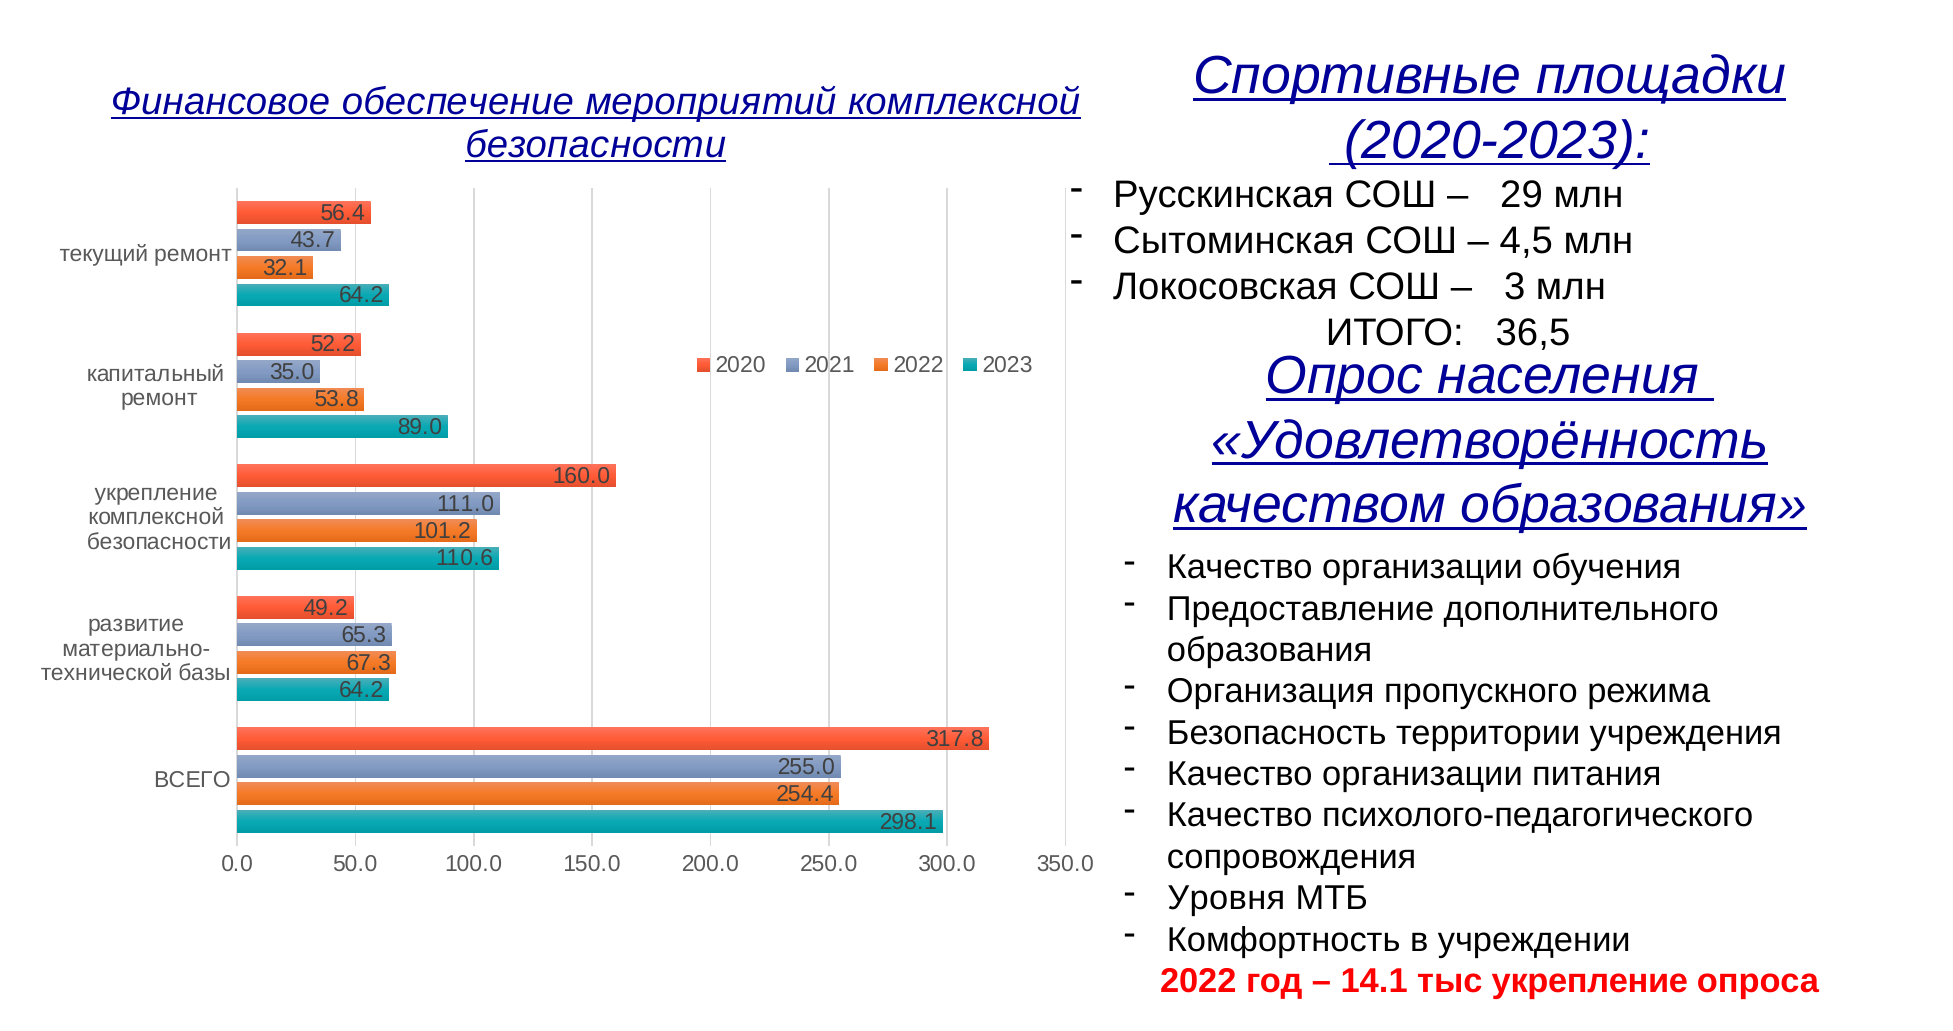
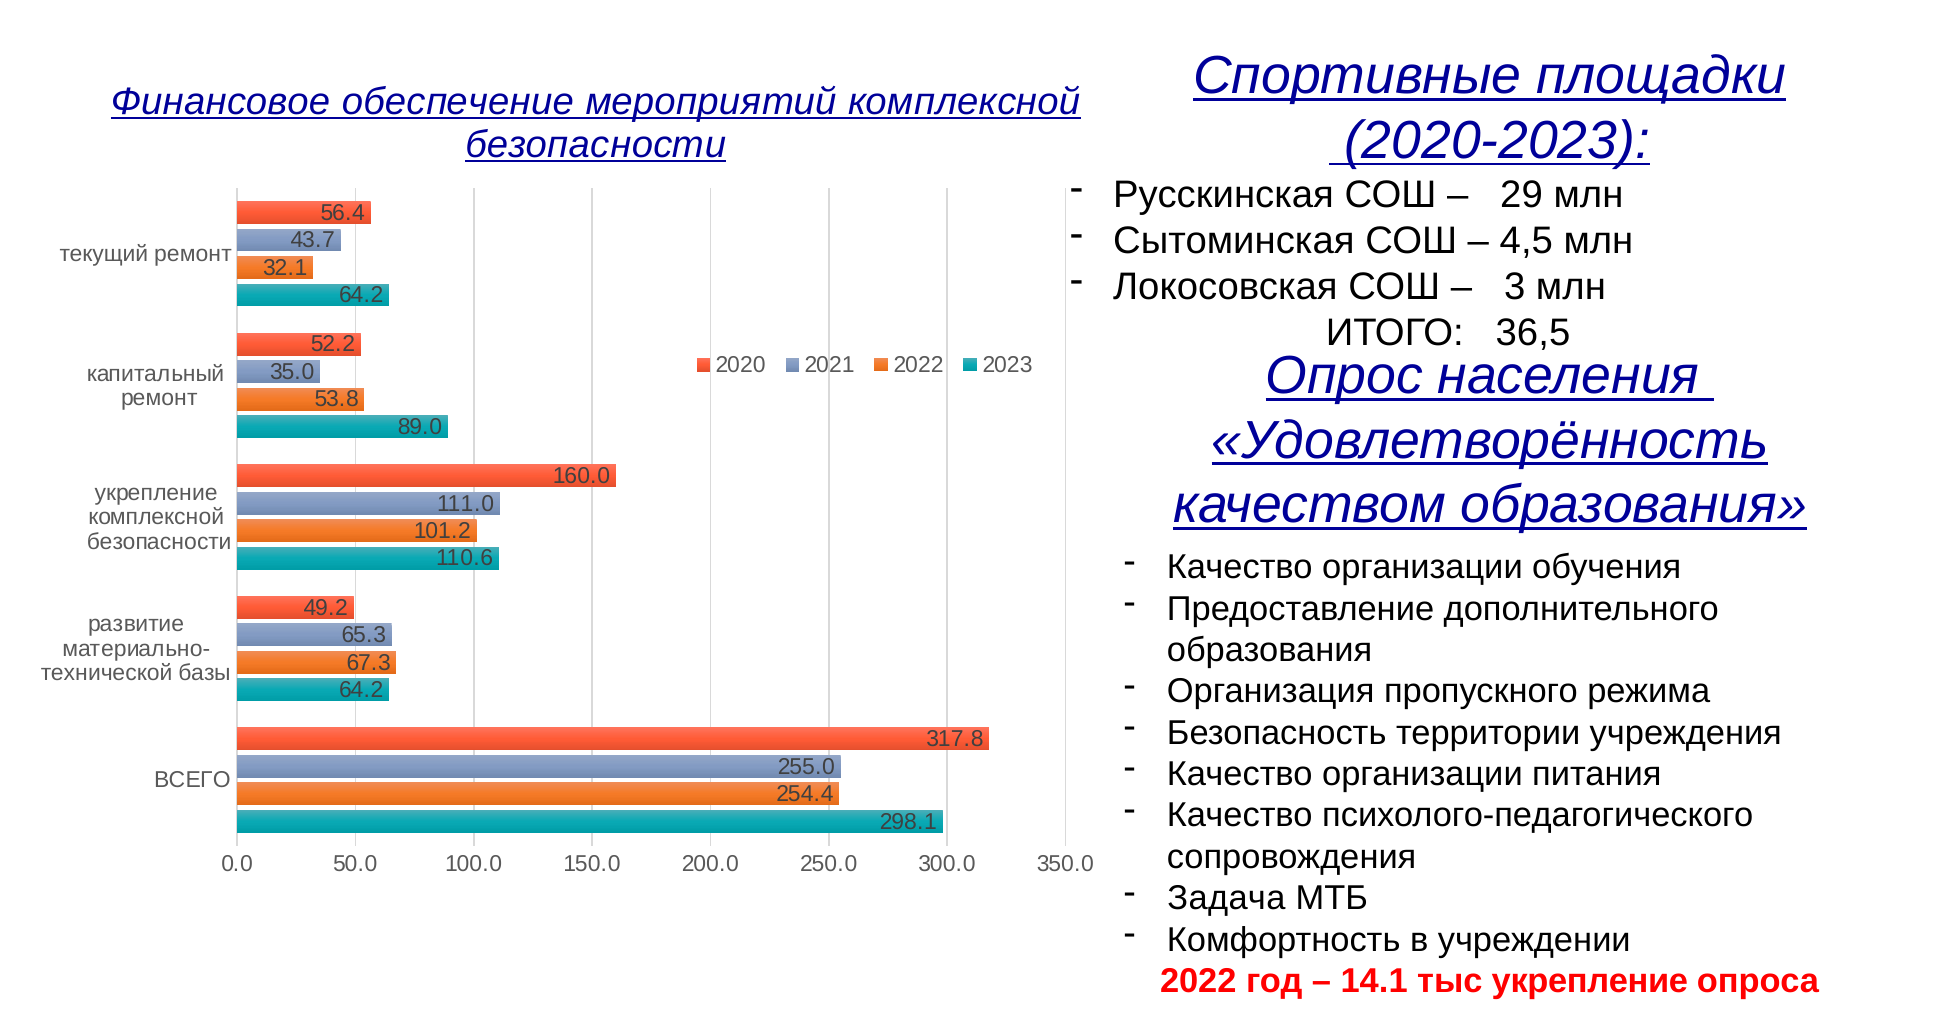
Уровня: Уровня -> Задача
